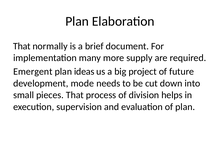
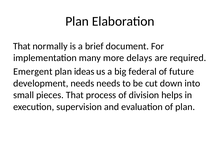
supply: supply -> delays
project: project -> federal
development mode: mode -> needs
